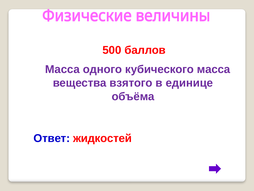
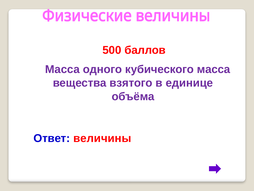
жидкостей: жидкостей -> величины
